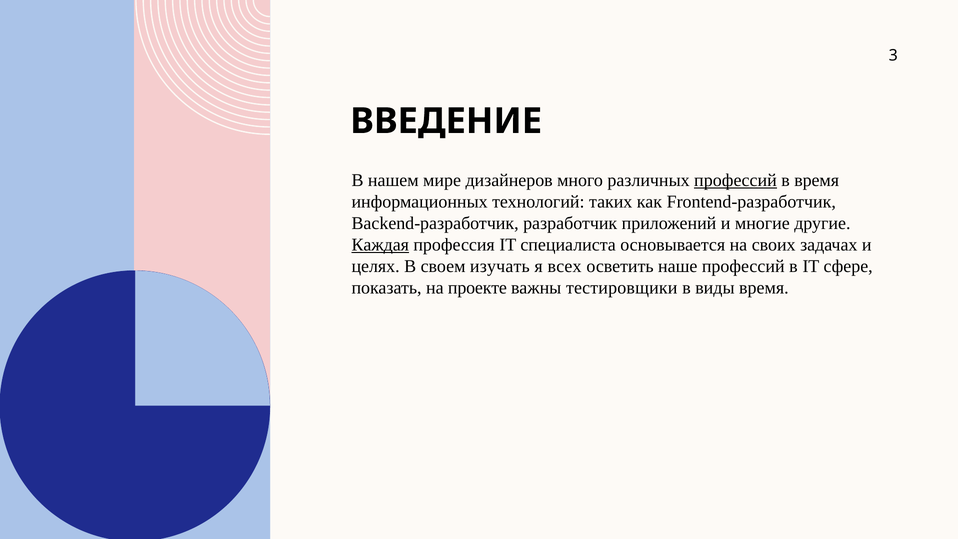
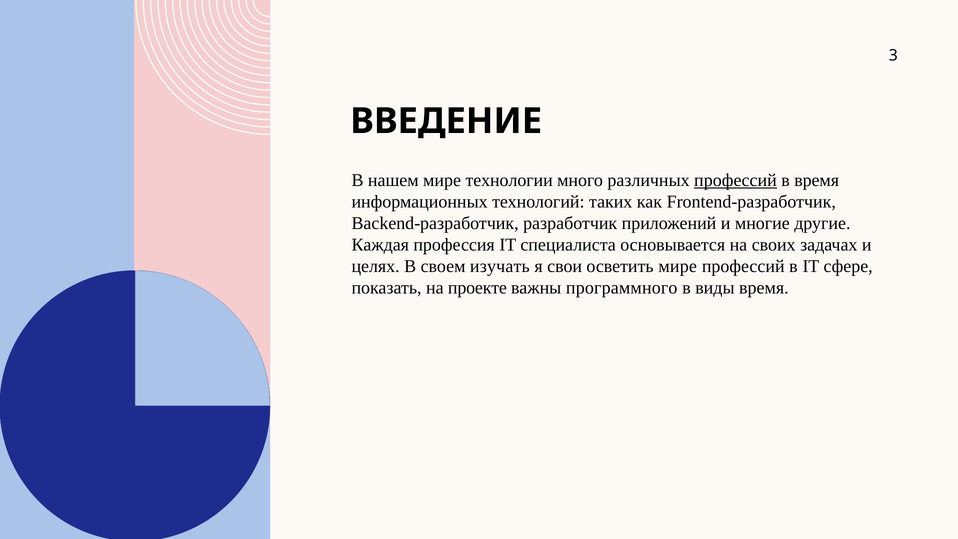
дизайнеров: дизайнеров -> технологии
Каждая underline: present -> none
всех: всех -> свои
осветить наше: наше -> мире
тестировщики: тестировщики -> программного
